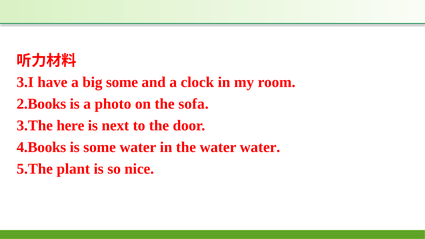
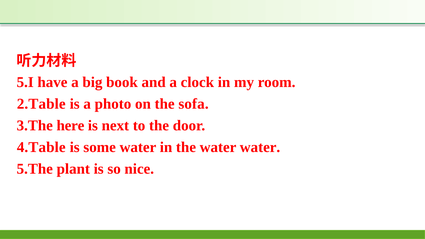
3.I: 3.I -> 5.I
big some: some -> book
2.Books: 2.Books -> 2.Table
4.Books: 4.Books -> 4.Table
